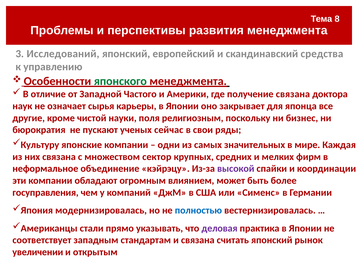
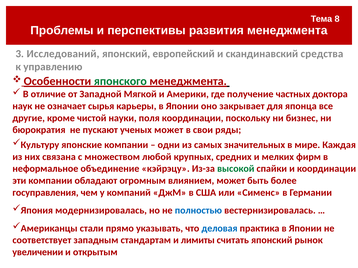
Частого: Частого -> Мягкой
получение связана: связана -> частных
поля религиозным: религиозным -> координации
ученых сейчас: сейчас -> может
сектор: сектор -> любой
высокой colour: purple -> green
деловая colour: purple -> blue
и связана: связана -> лимиты
